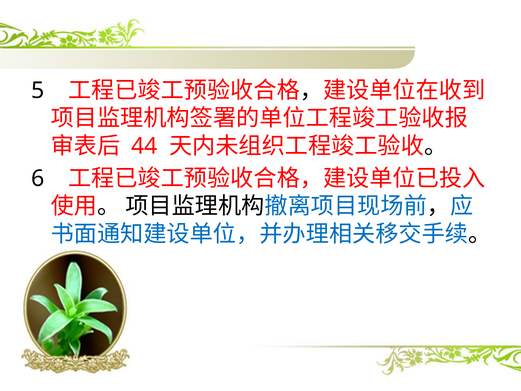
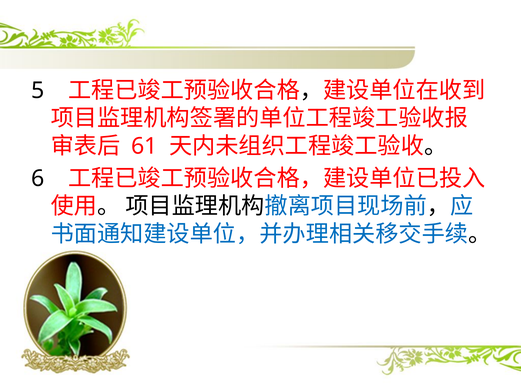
44: 44 -> 61
